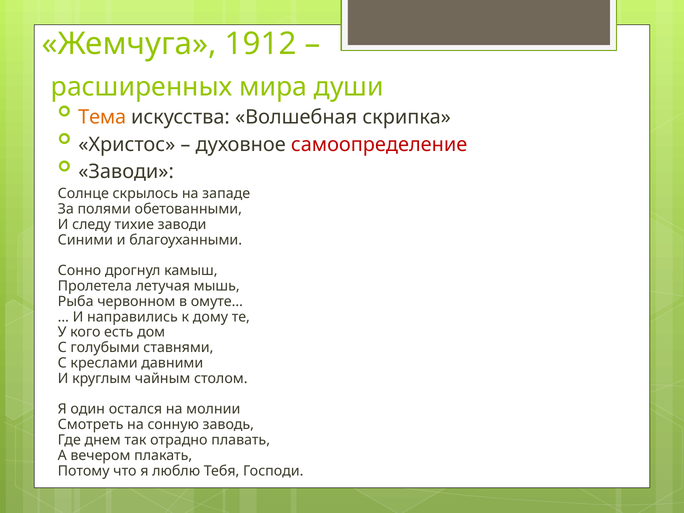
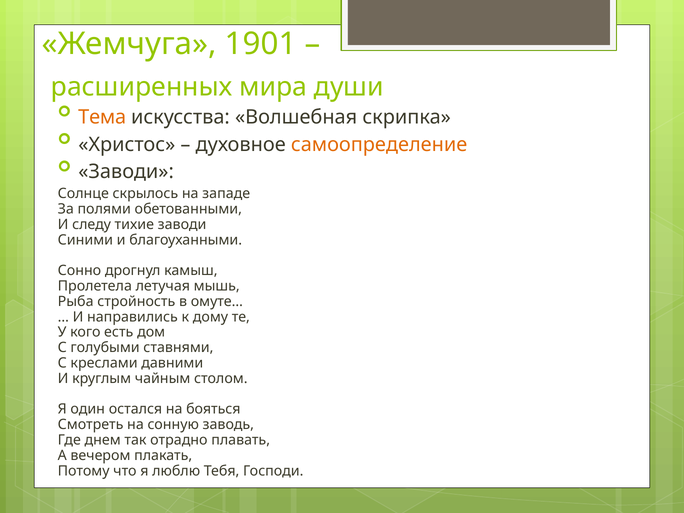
1912: 1912 -> 1901
самоопределение colour: red -> orange
червонном: червонном -> стройность
молнии: молнии -> бояться
